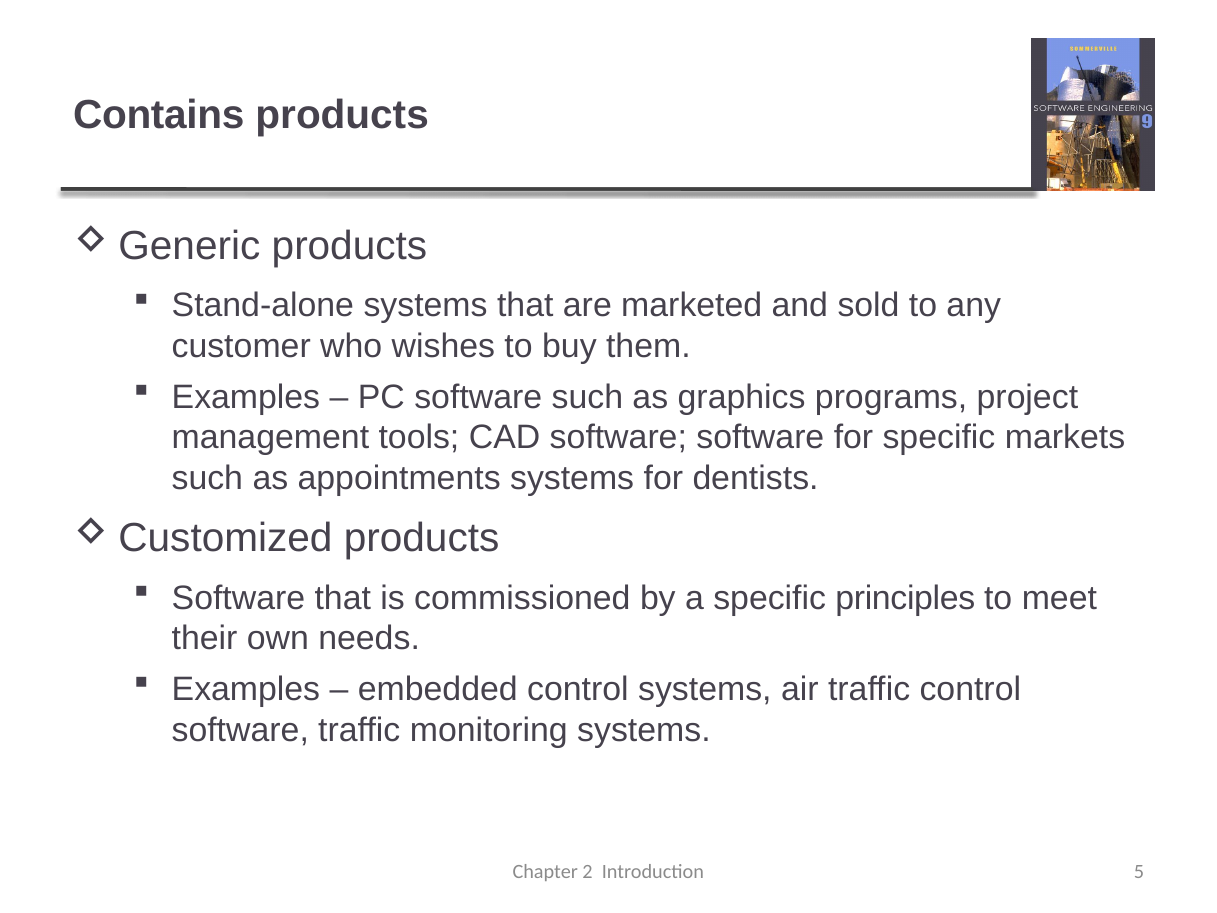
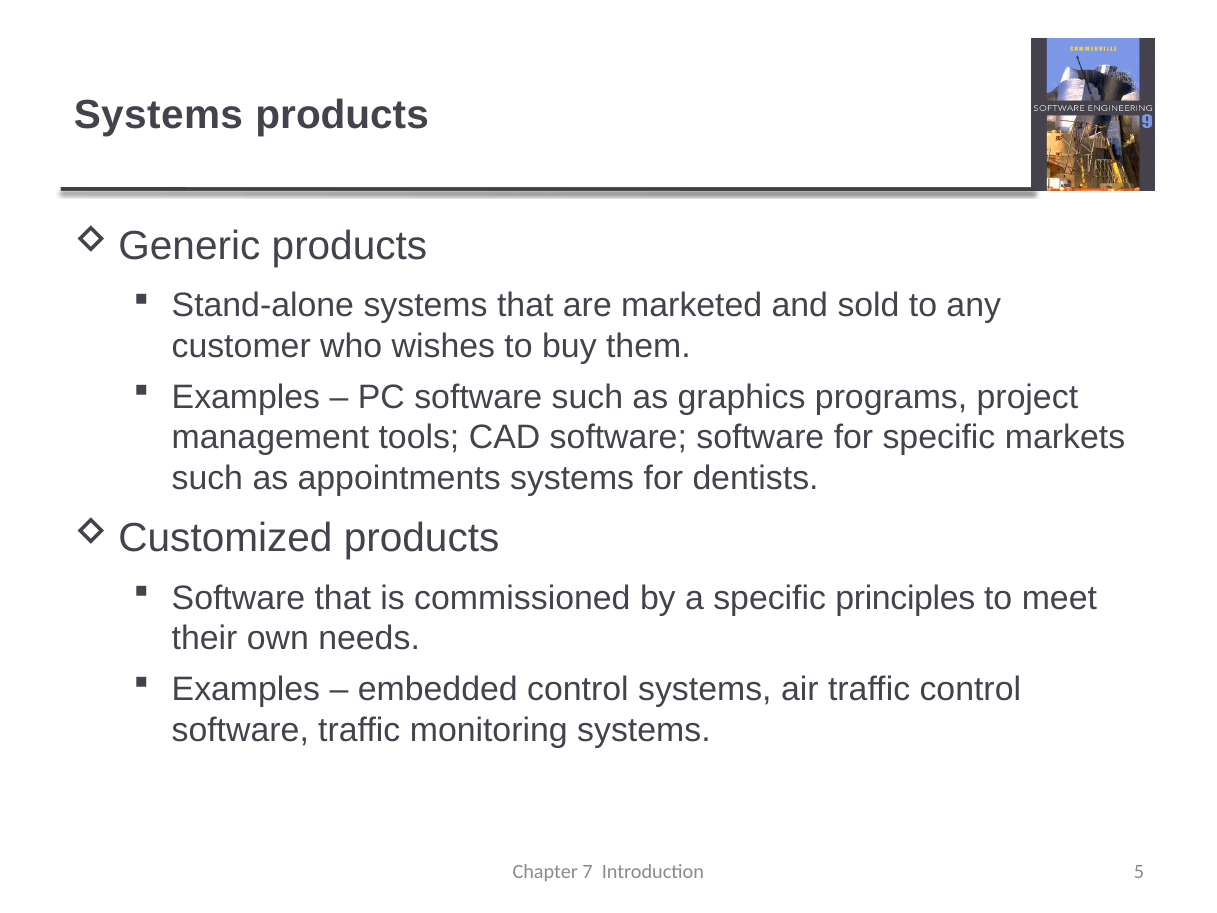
Contains at (159, 115): Contains -> Systems
2: 2 -> 7
